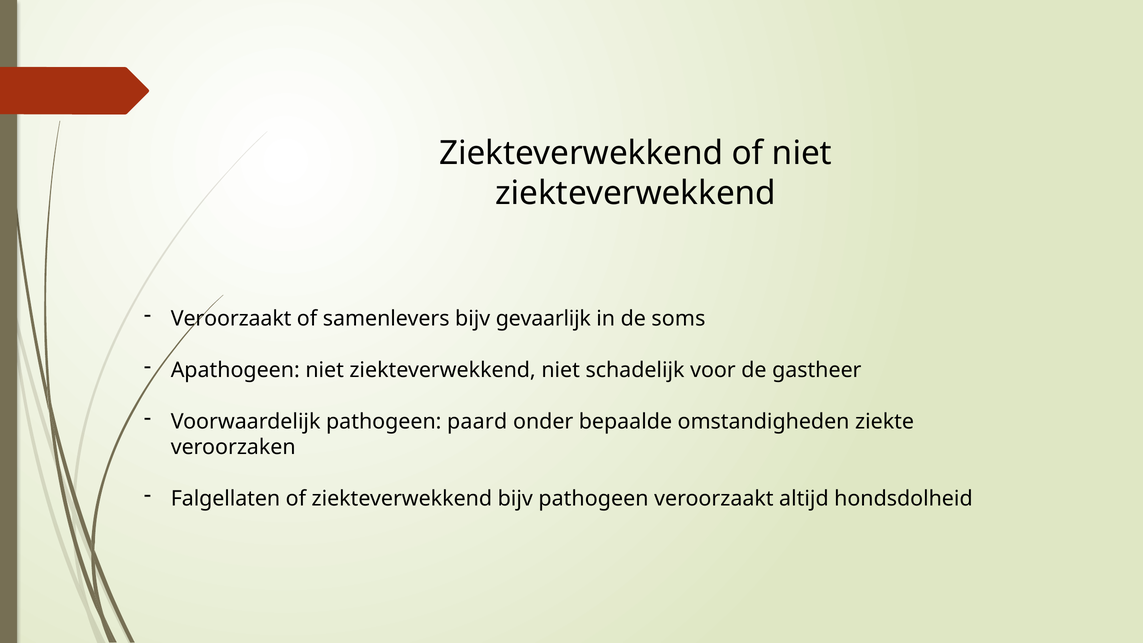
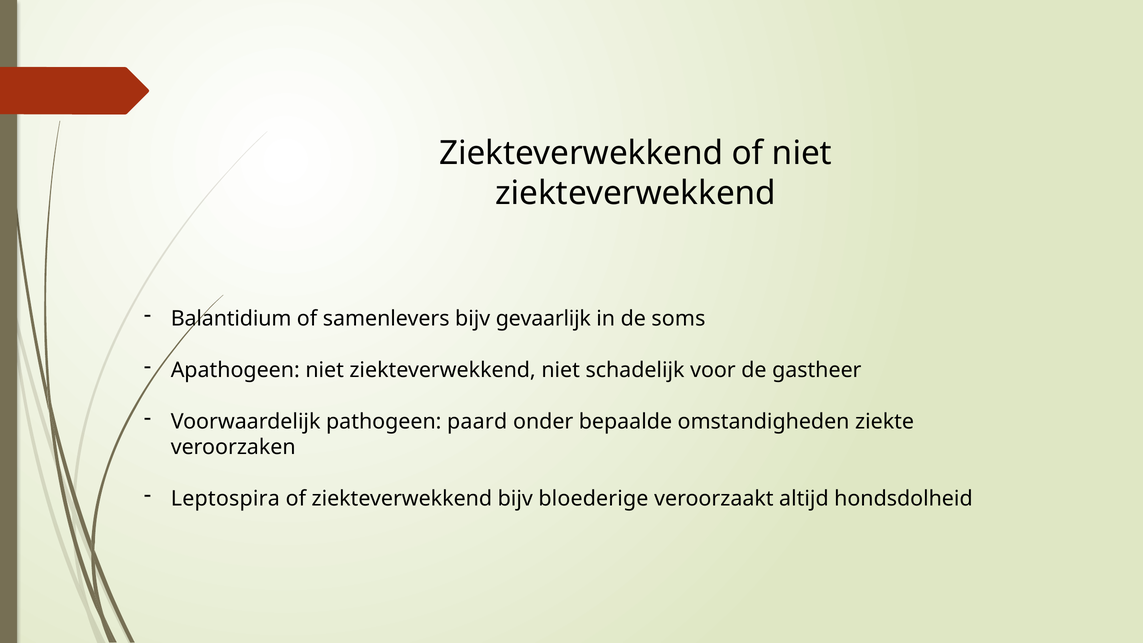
Veroorzaakt at (231, 319): Veroorzaakt -> Balantidium
Falgellaten: Falgellaten -> Leptospira
bijv pathogeen: pathogeen -> bloederige
